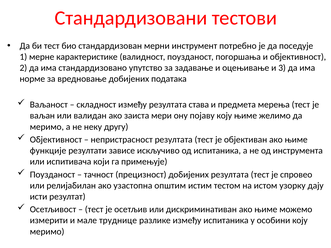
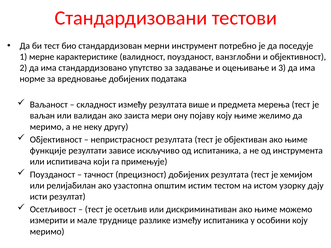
погоршања: погоршања -> ванзглобни
става: става -> више
спровео: спровео -> хемијом
